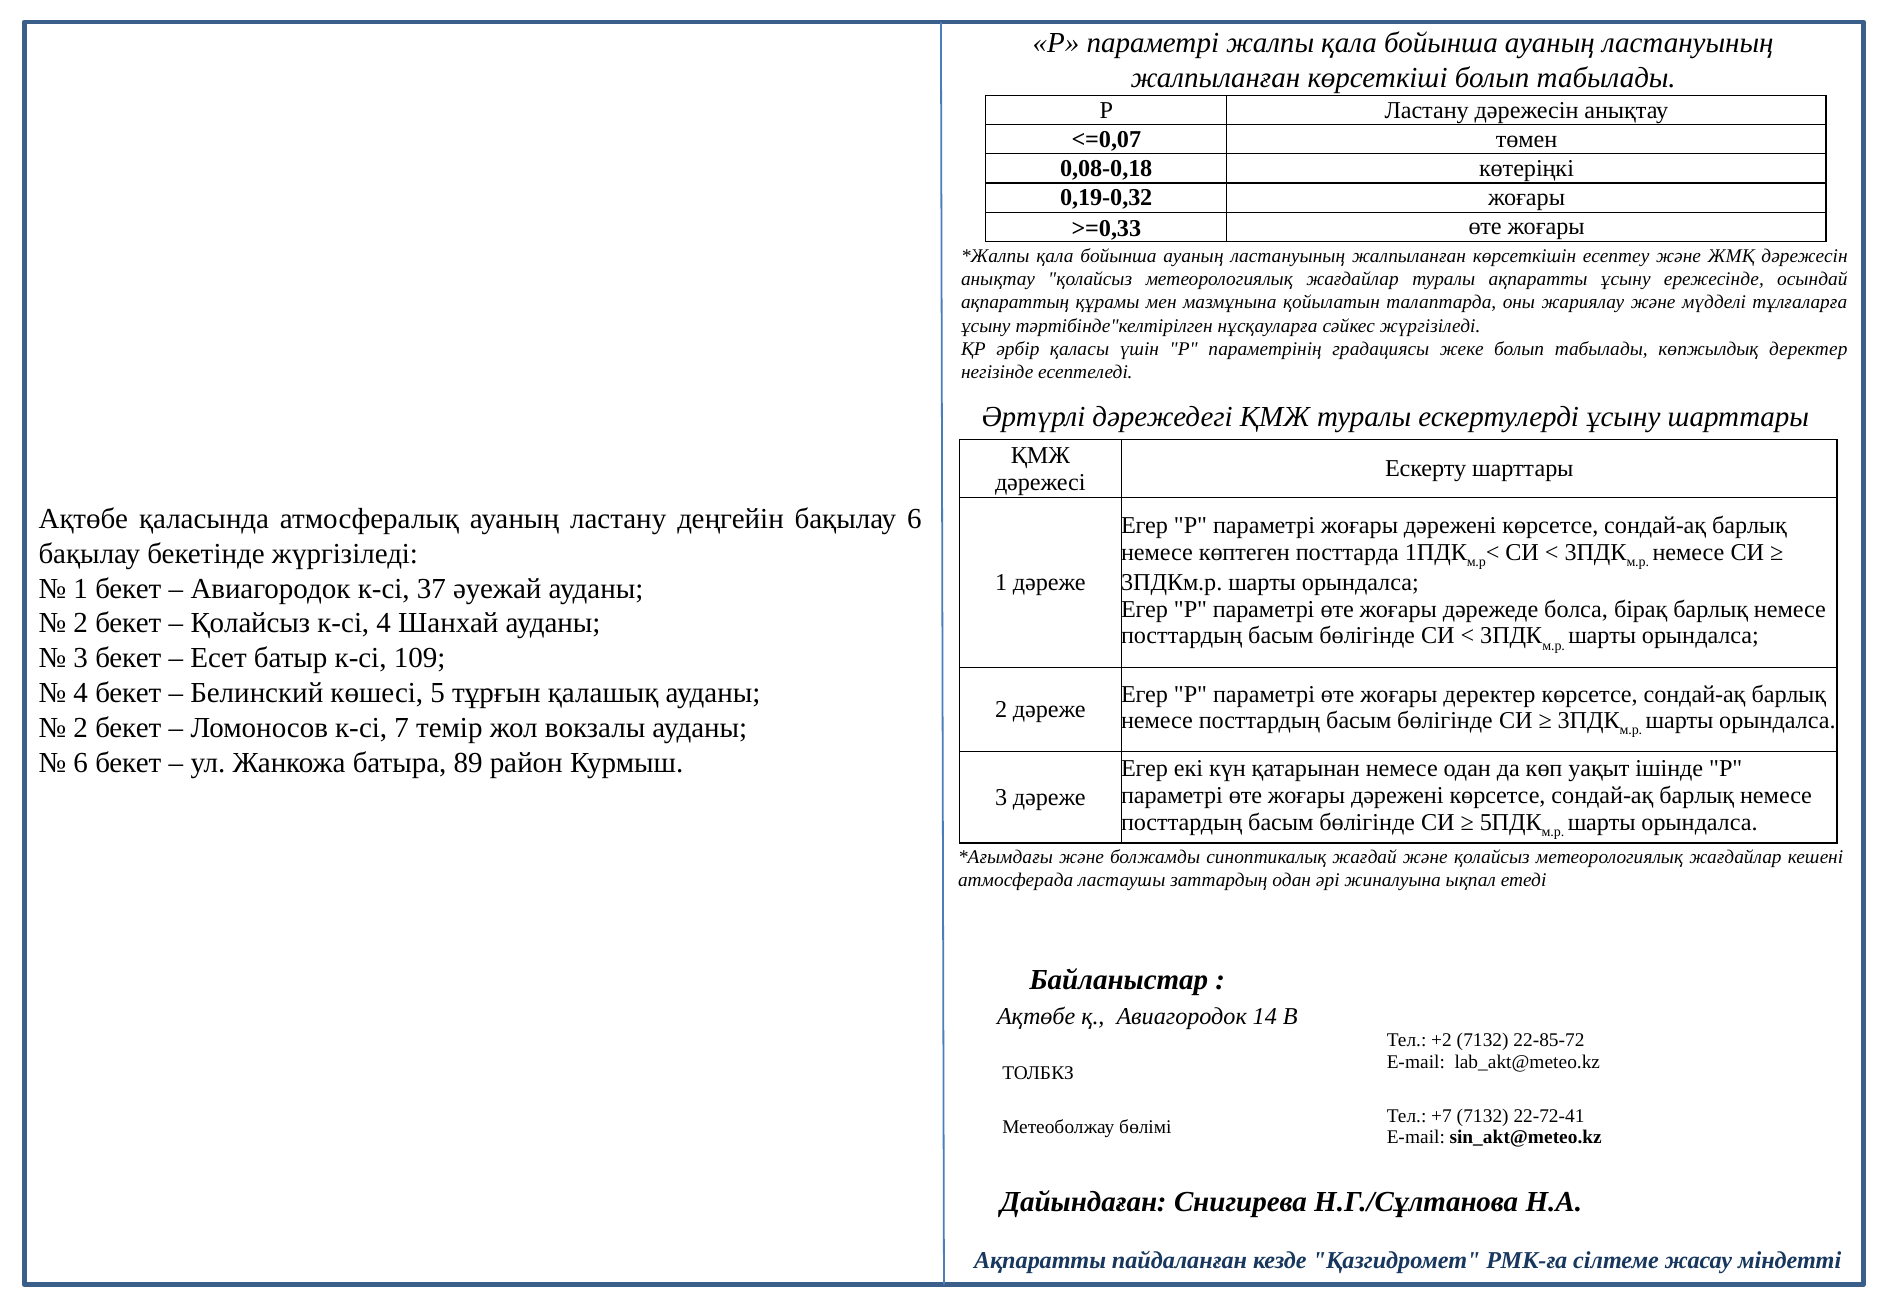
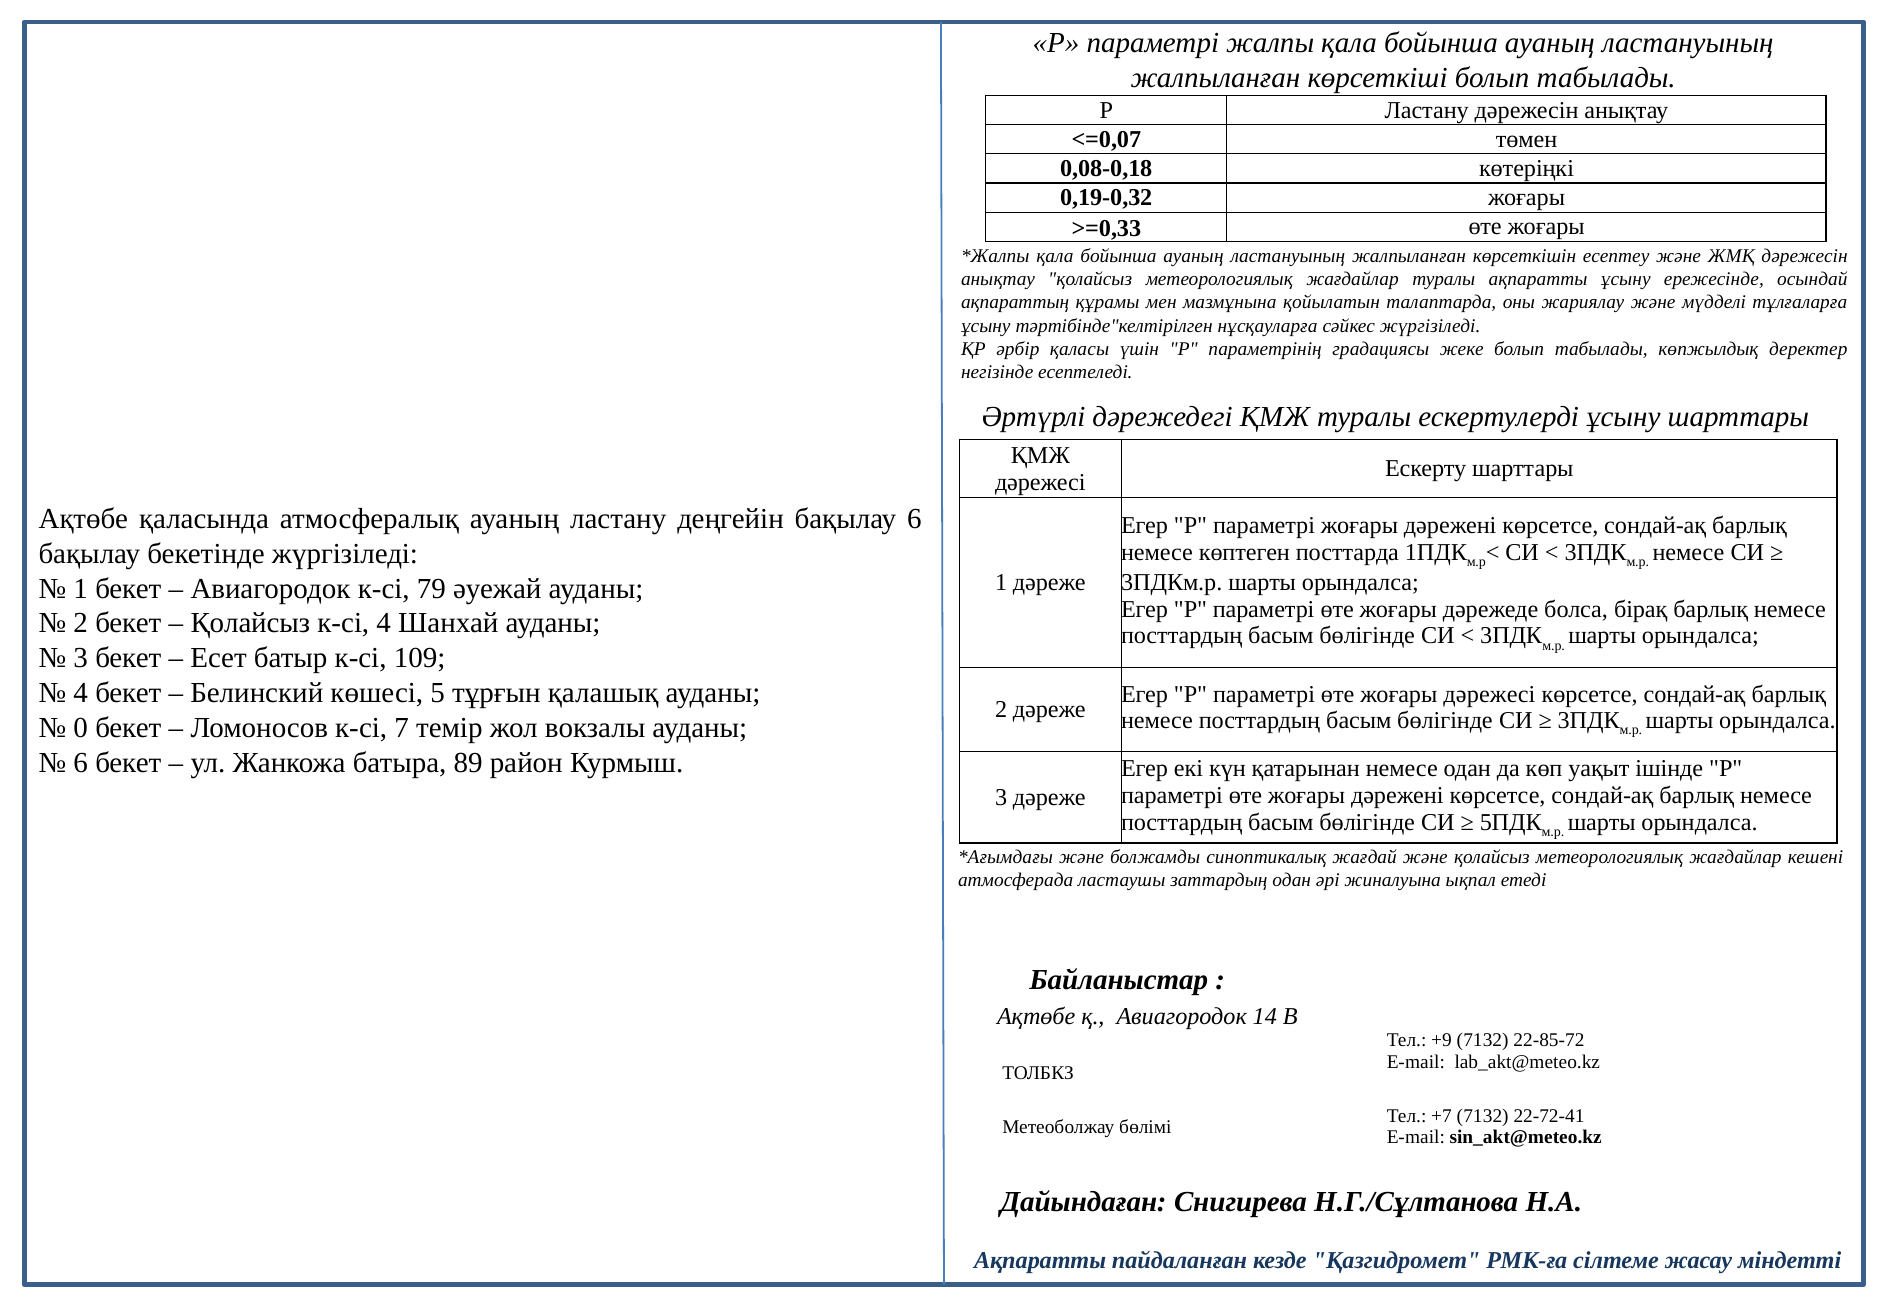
37: 37 -> 79
жоғары деректер: деректер -> дәрежесі
2 at (81, 728): 2 -> 0
+2: +2 -> +9
